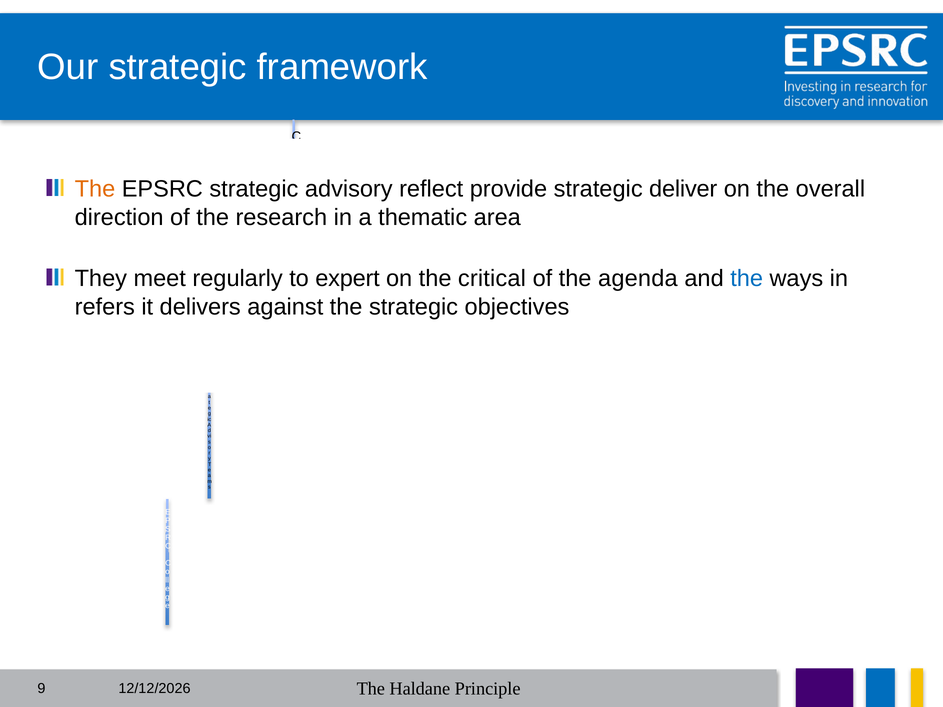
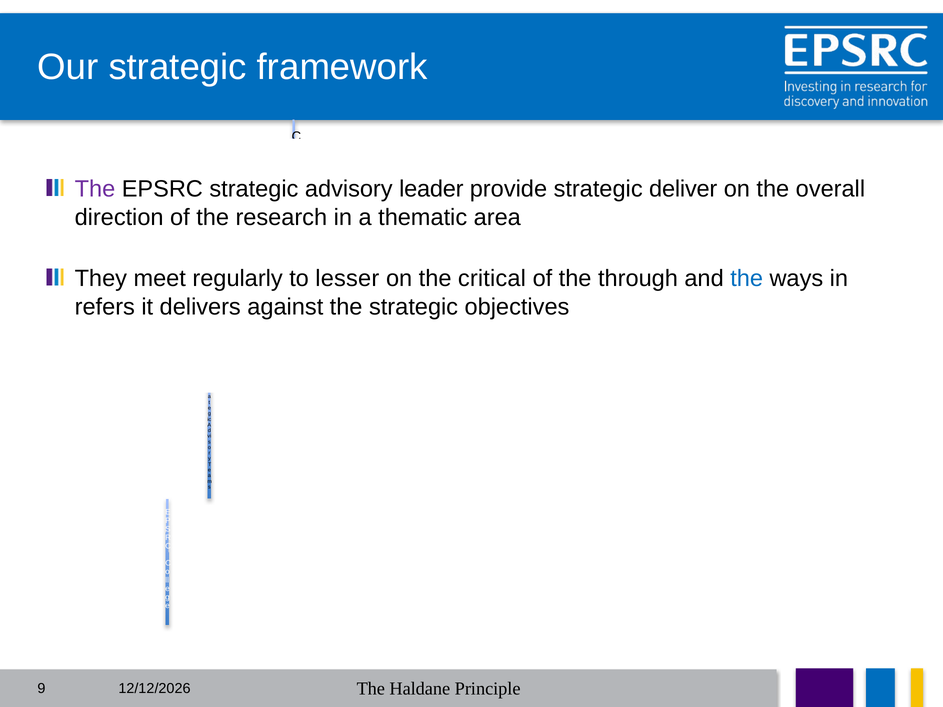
The at (95, 189) colour: orange -> purple
reflect: reflect -> leader
expert: expert -> lesser
agenda: agenda -> through
